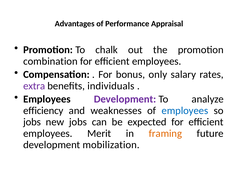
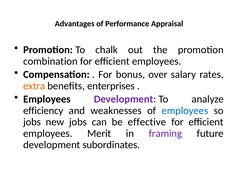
only: only -> over
extra colour: purple -> orange
individuals: individuals -> enterprises
expected: expected -> effective
framing colour: orange -> purple
mobilization: mobilization -> subordinates
